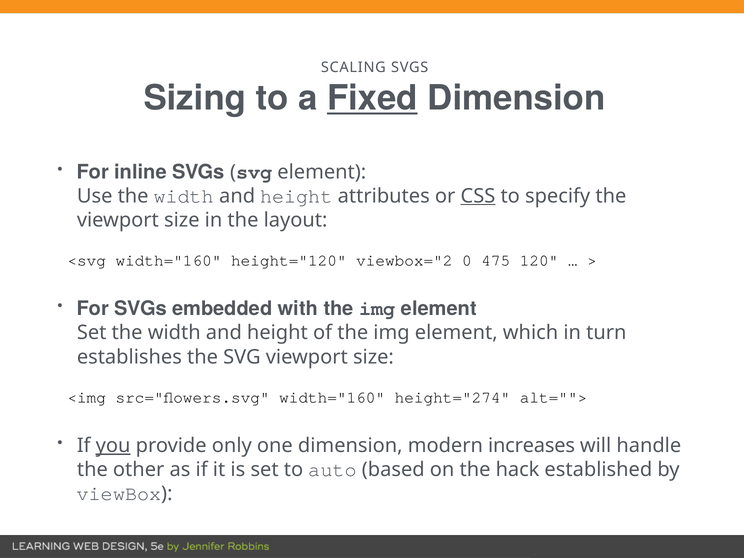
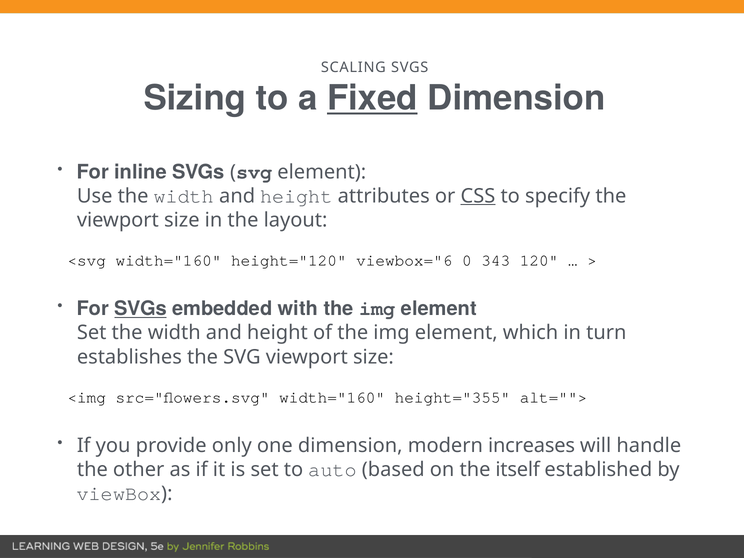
viewbox="2: viewbox="2 -> viewbox="6
475: 475 -> 343
SVGs at (141, 309) underline: none -> present
height="274: height="274 -> height="355
you underline: present -> none
hack: hack -> itself
